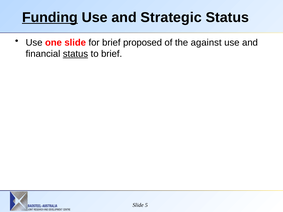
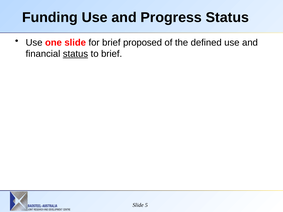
Funding underline: present -> none
Strategic: Strategic -> Progress
against: against -> defined
